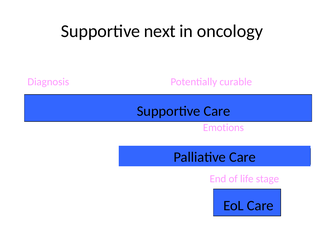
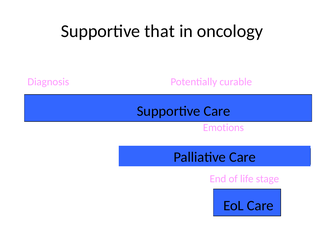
next: next -> that
